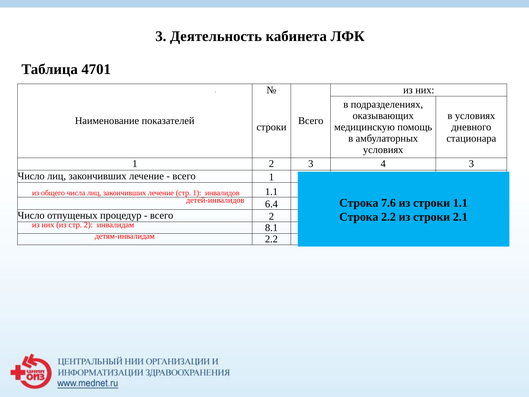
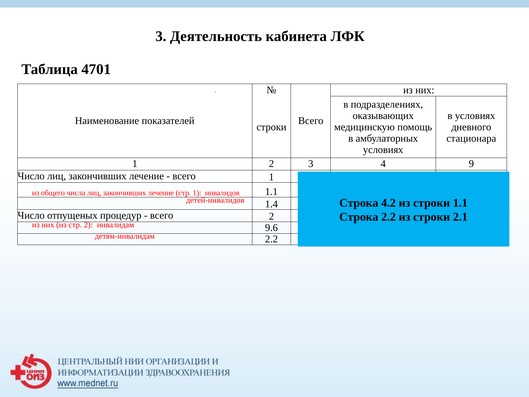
4 3: 3 -> 9
6.4: 6.4 -> 1.4
7.6: 7.6 -> 4.2
8.1: 8.1 -> 9.6
